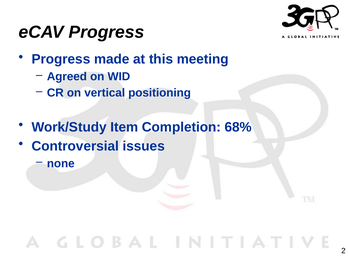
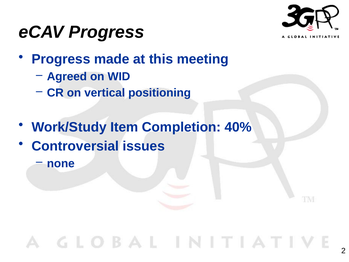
68%: 68% -> 40%
